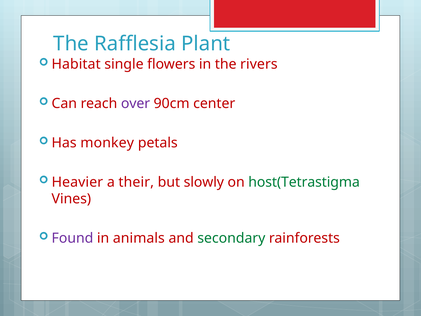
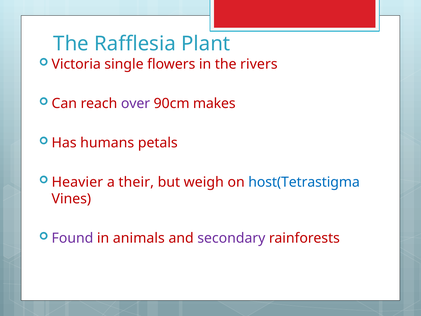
Habitat: Habitat -> Victoria
center: center -> makes
monkey: monkey -> humans
slowly: slowly -> weigh
host(Tetrastigma colour: green -> blue
secondary colour: green -> purple
